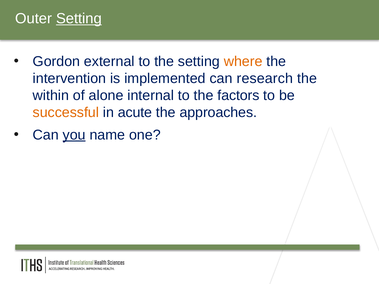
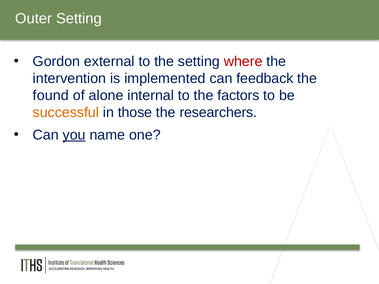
Setting at (79, 19) underline: present -> none
where colour: orange -> red
research: research -> feedback
within: within -> found
acute: acute -> those
approaches: approaches -> researchers
